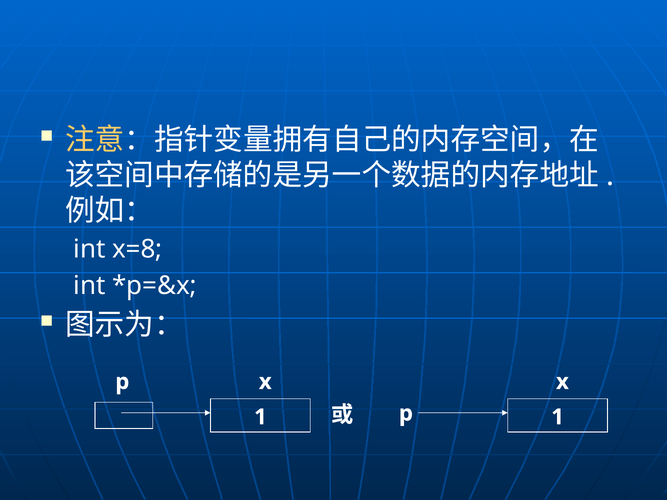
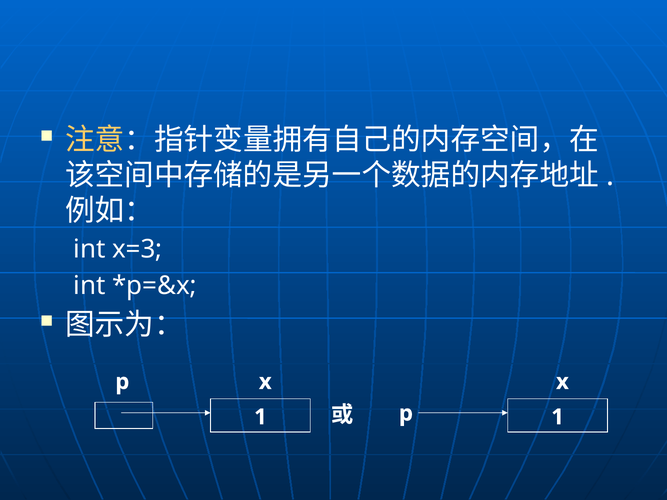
x=8: x=8 -> x=3
